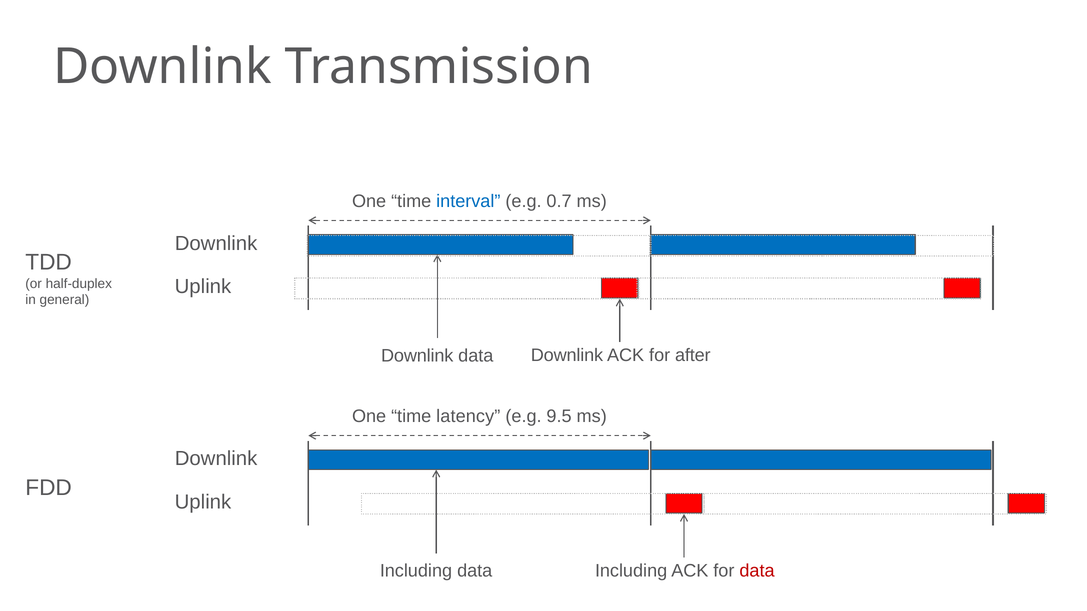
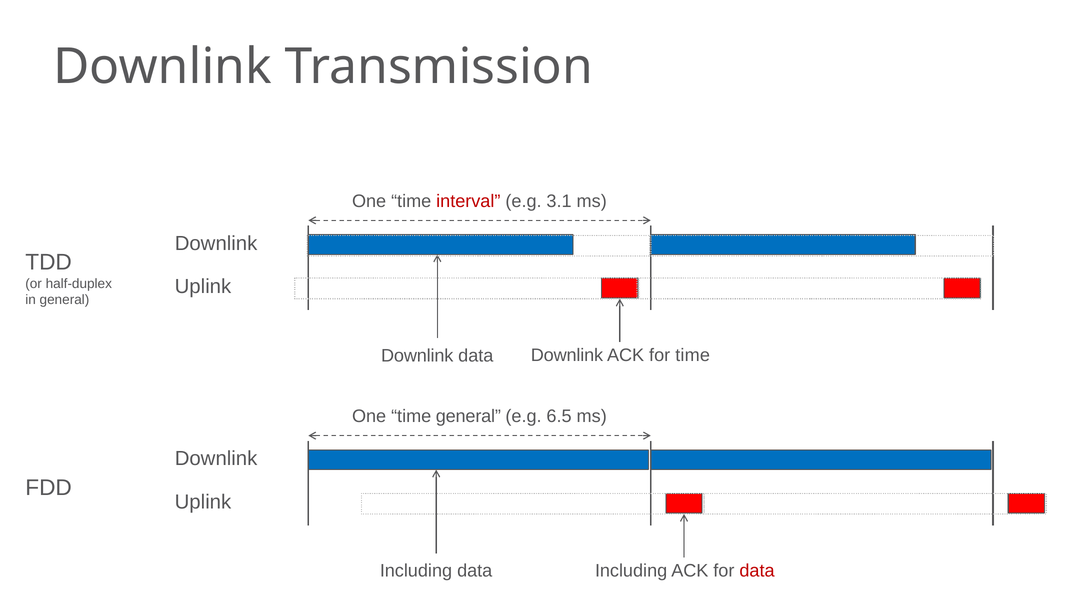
interval colour: blue -> red
0.7: 0.7 -> 3.1
for after: after -> time
time latency: latency -> general
9.5: 9.5 -> 6.5
